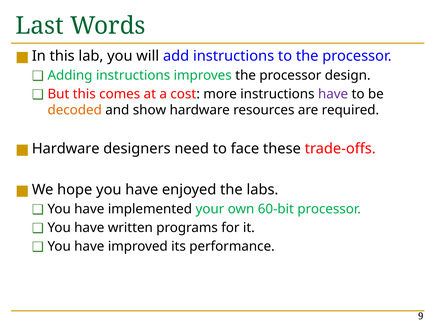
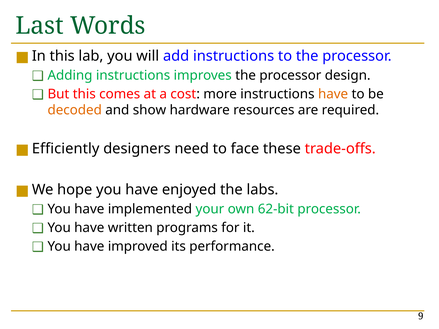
have at (333, 94) colour: purple -> orange
Hardware at (66, 149): Hardware -> Efficiently
60-bit: 60-bit -> 62-bit
